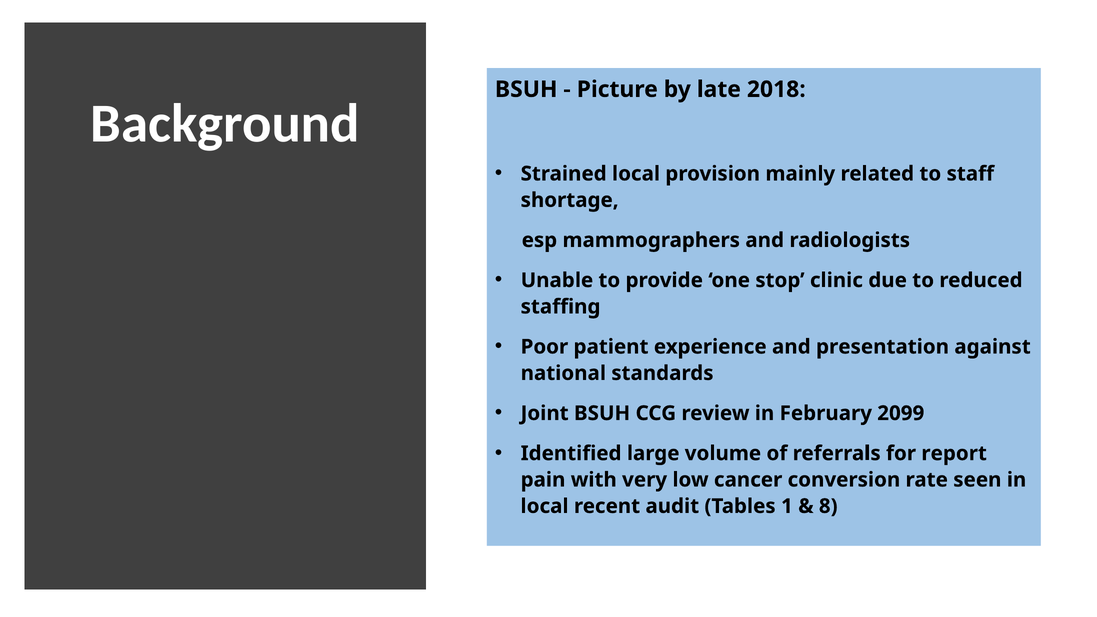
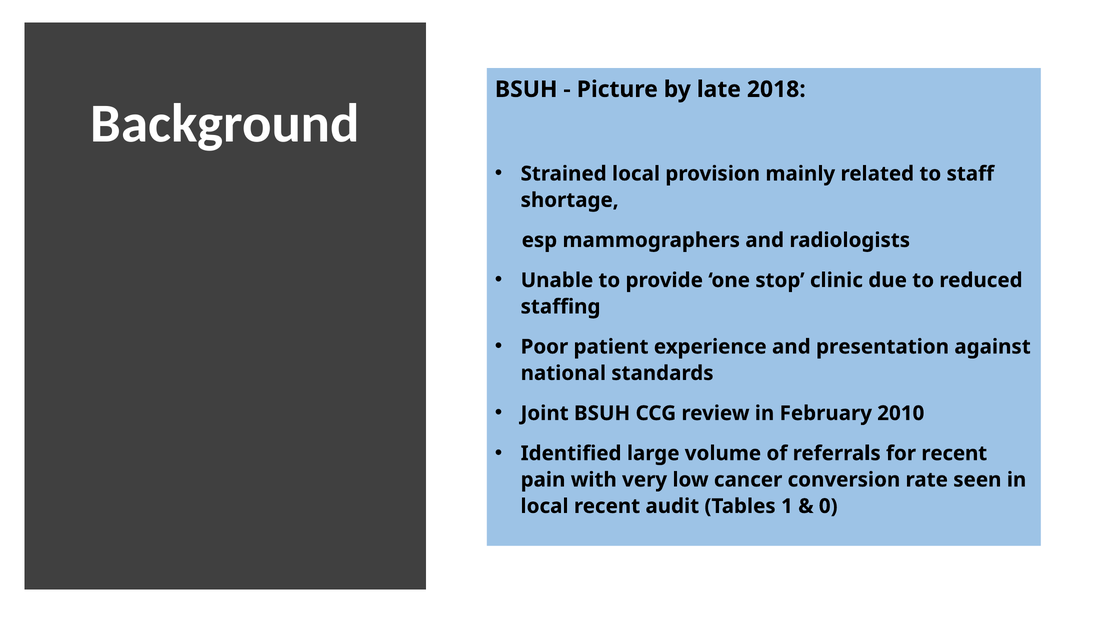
2099: 2099 -> 2010
for report: report -> recent
8: 8 -> 0
